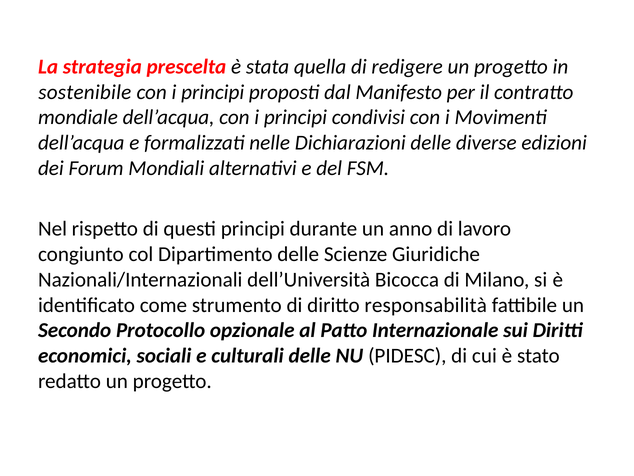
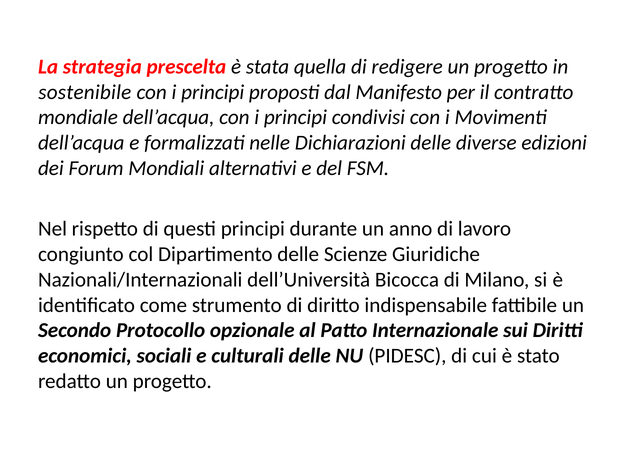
responsabilità: responsabilità -> indispensabile
